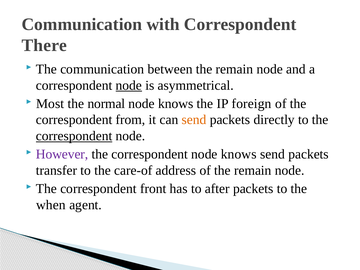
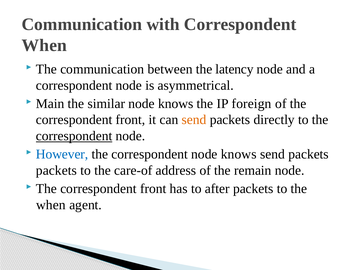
There at (44, 45): There -> When
between the remain: remain -> latency
node at (129, 85) underline: present -> none
Most: Most -> Main
normal: normal -> similar
from at (131, 120): from -> front
However colour: purple -> blue
transfer at (57, 170): transfer -> packets
